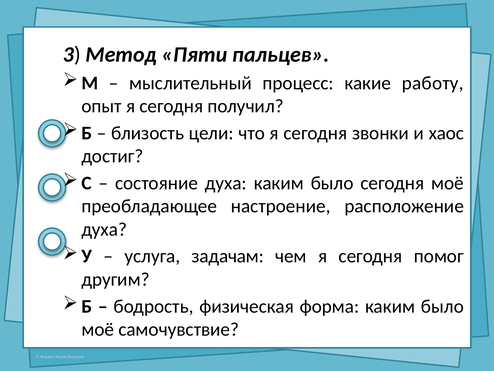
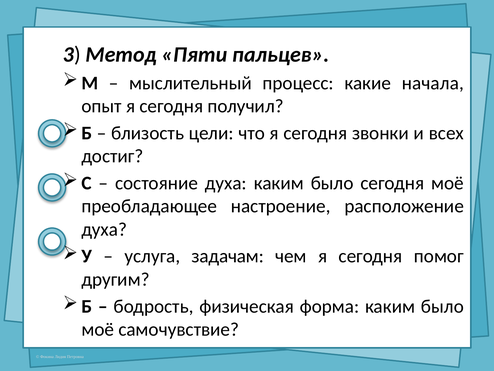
работу: работу -> начала
хаос: хаос -> всех
